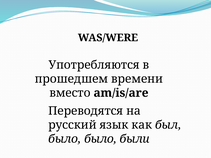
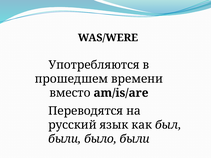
было at (65, 139): было -> были
